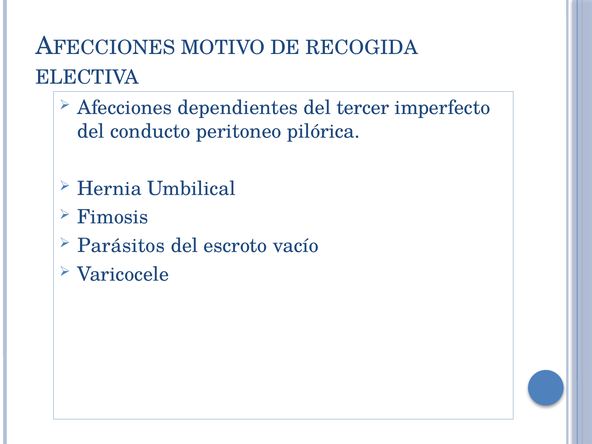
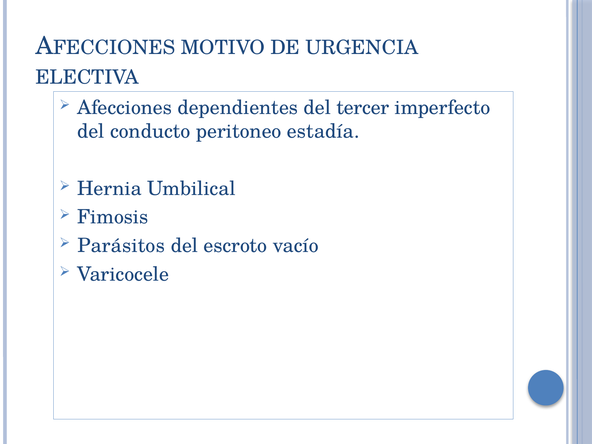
RECOGIDA: RECOGIDA -> URGENCIA
pilórica: pilórica -> estadía
